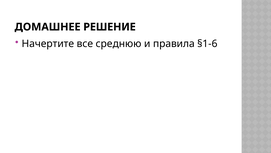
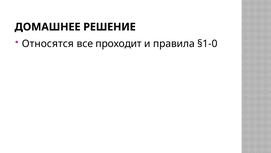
Начертите: Начертите -> Относятся
среднюю: среднюю -> проходит
§1-6: §1-6 -> §1-0
